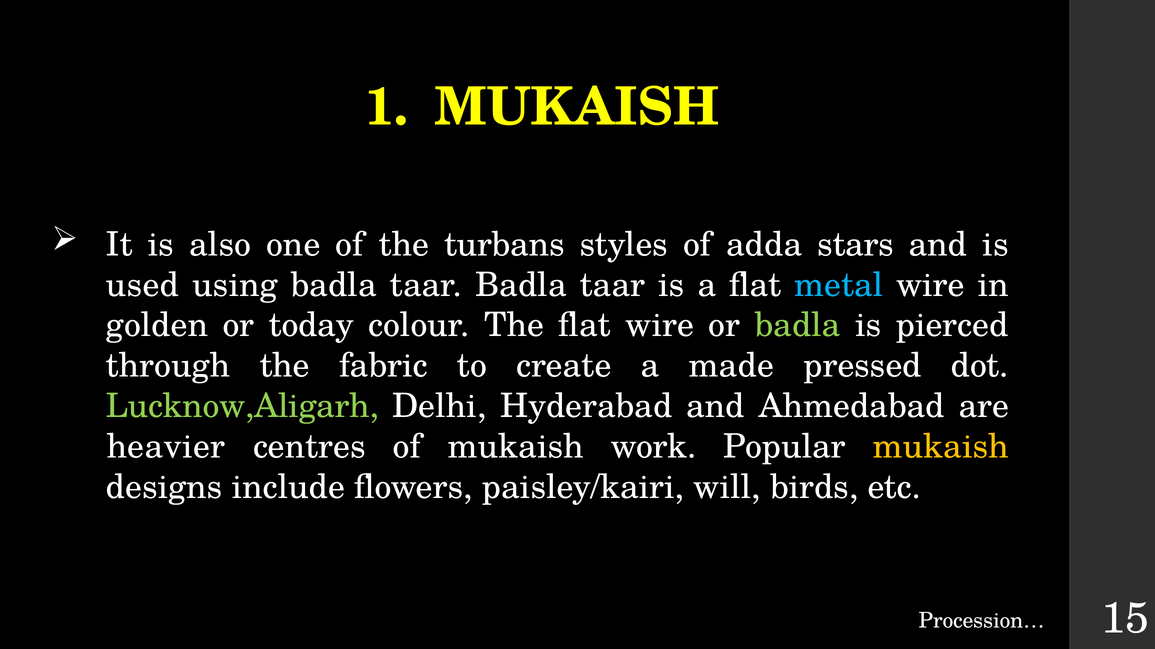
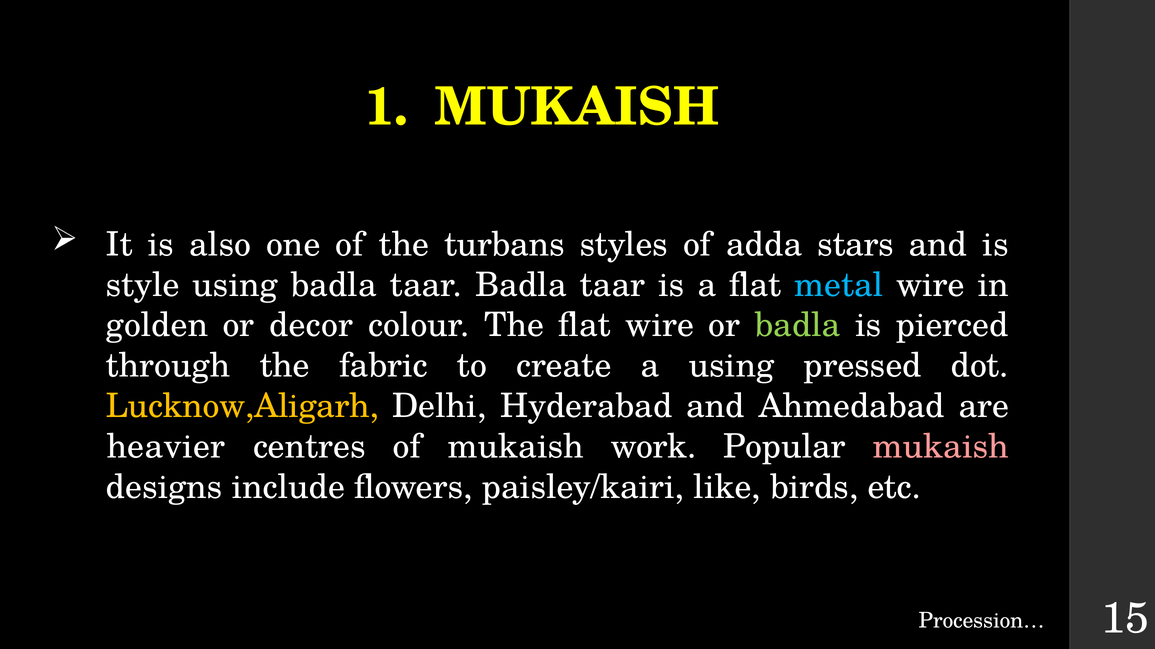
used: used -> style
today: today -> decor
a made: made -> using
Lucknow,Aligarh colour: light green -> yellow
mukaish at (941, 447) colour: yellow -> pink
will: will -> like
